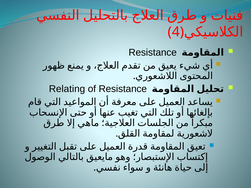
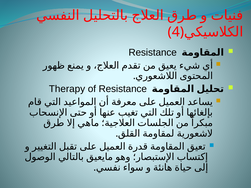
Relating: Relating -> Therapy
